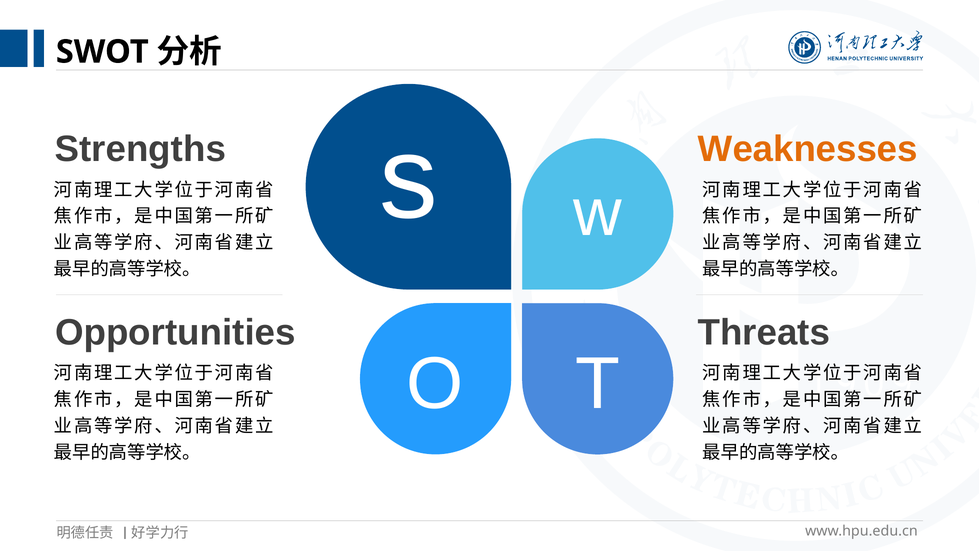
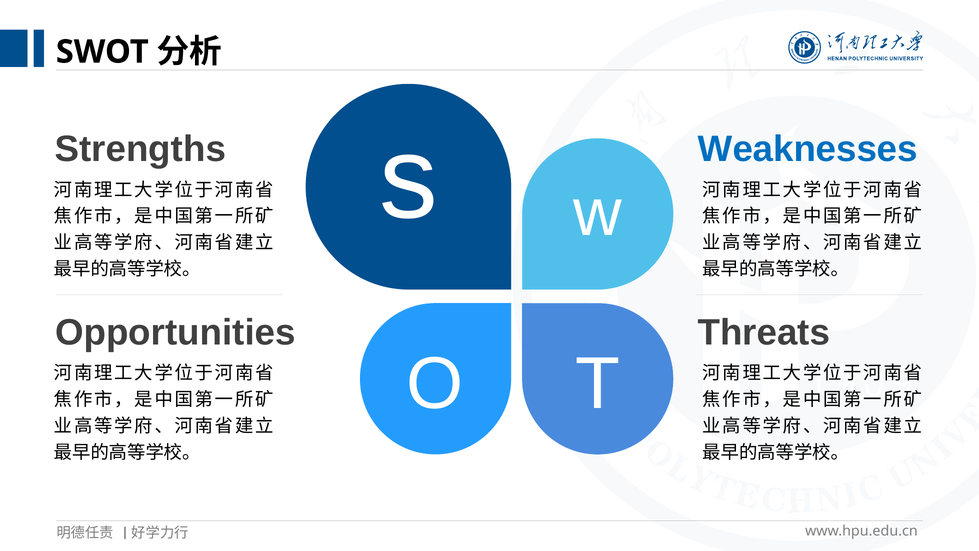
Weaknesses colour: orange -> blue
